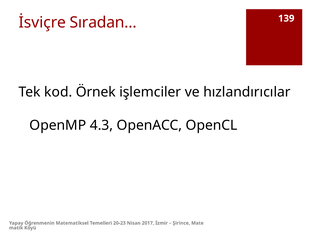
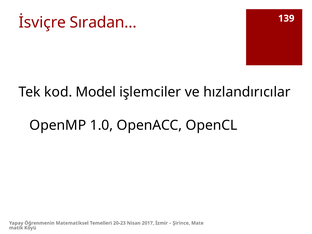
Örnek: Örnek -> Model
4.3: 4.3 -> 1.0
